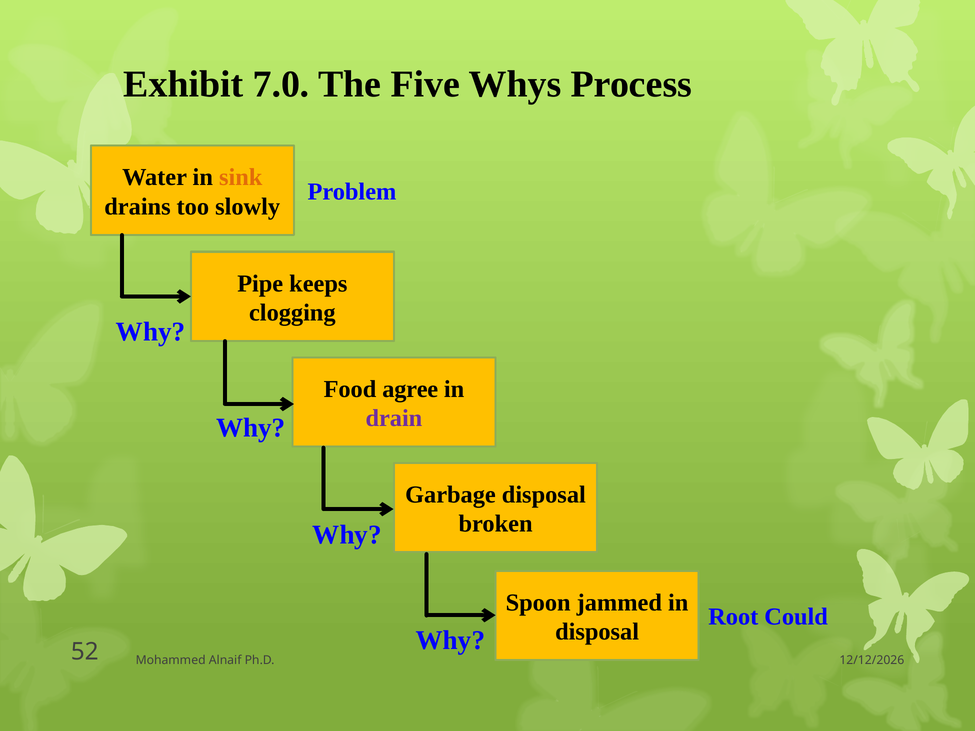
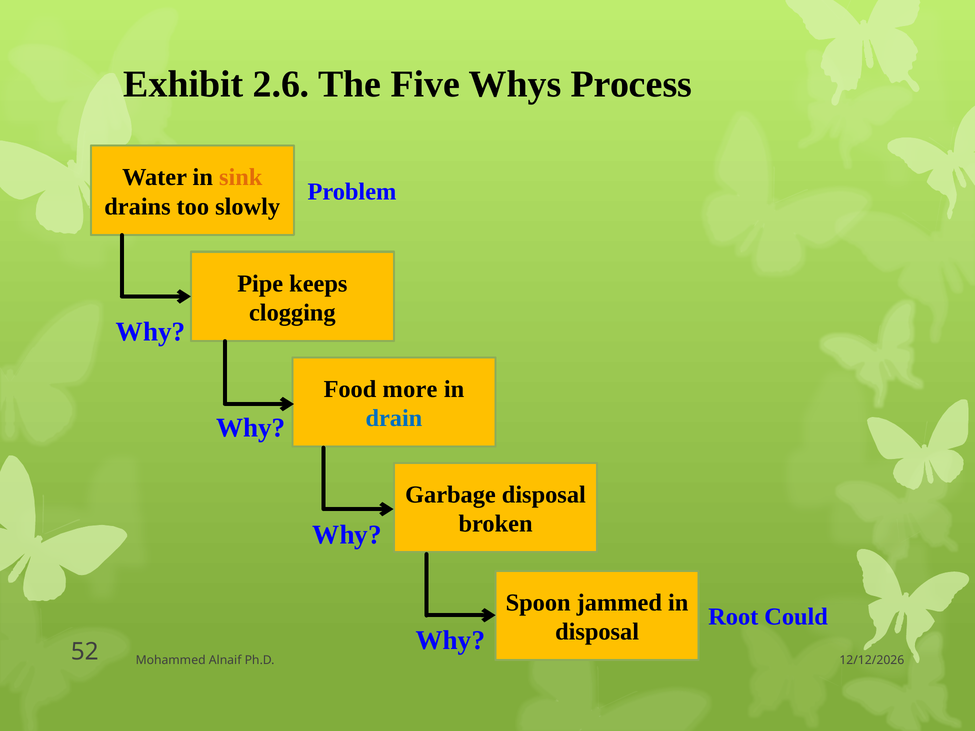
7.0: 7.0 -> 2.6
agree: agree -> more
drain colour: purple -> blue
